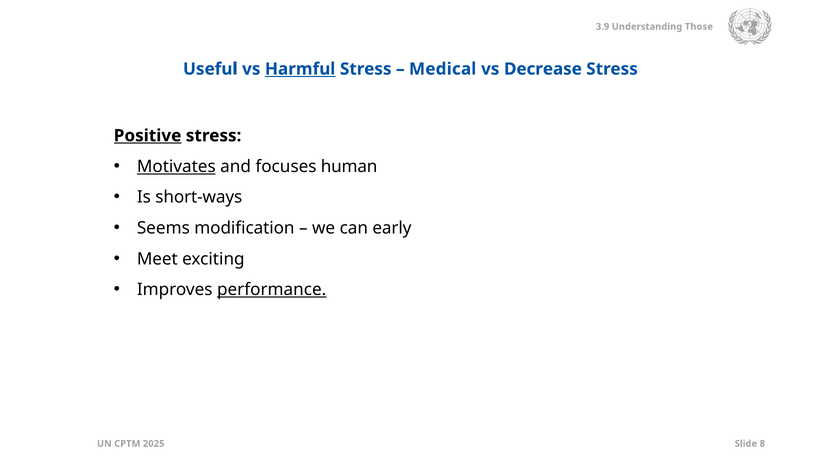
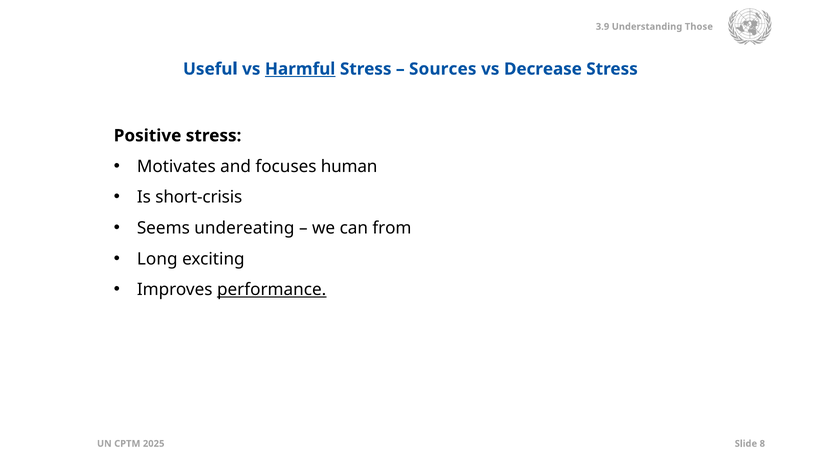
Medical: Medical -> Sources
Positive underline: present -> none
Motivates underline: present -> none
short-ways: short-ways -> short-crisis
modification: modification -> undereating
early: early -> from
Meet: Meet -> Long
